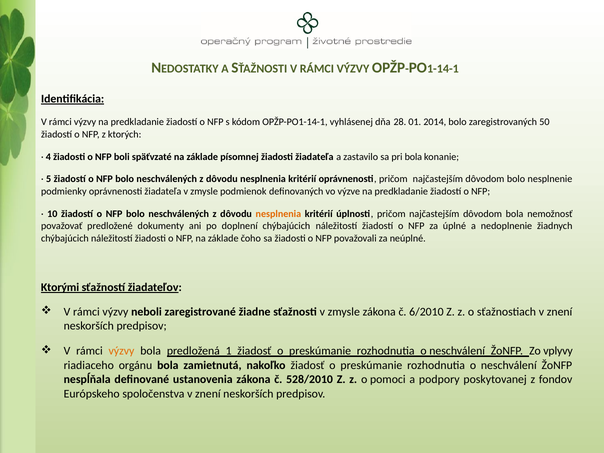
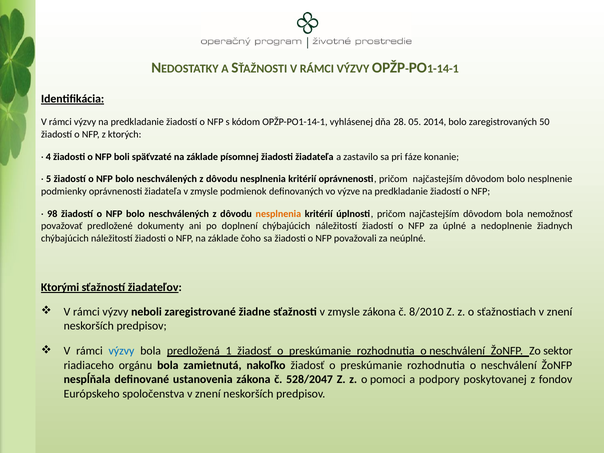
01: 01 -> 05
pri bola: bola -> fáze
10: 10 -> 98
6/2010: 6/2010 -> 8/2010
výzvy at (121, 351) colour: orange -> blue
vplyvy: vplyvy -> sektor
528/2010: 528/2010 -> 528/2047
